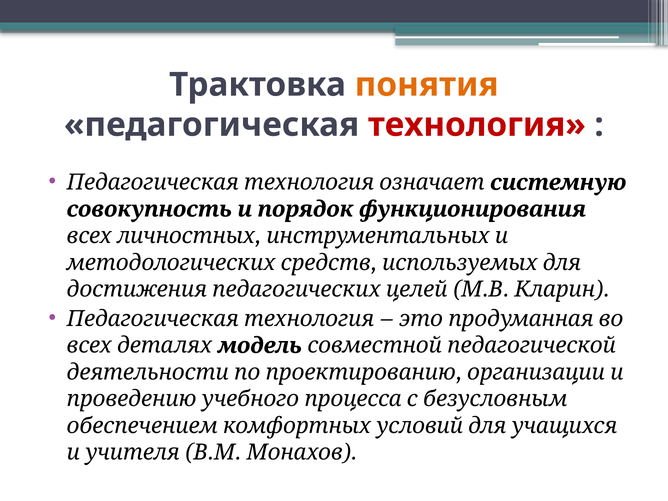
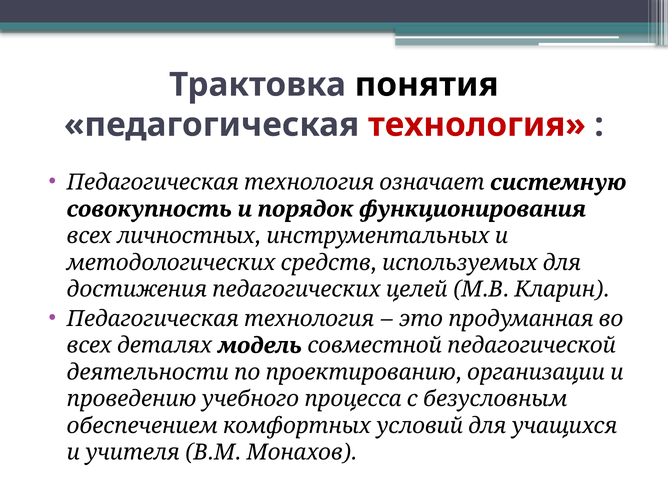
понятия colour: orange -> black
